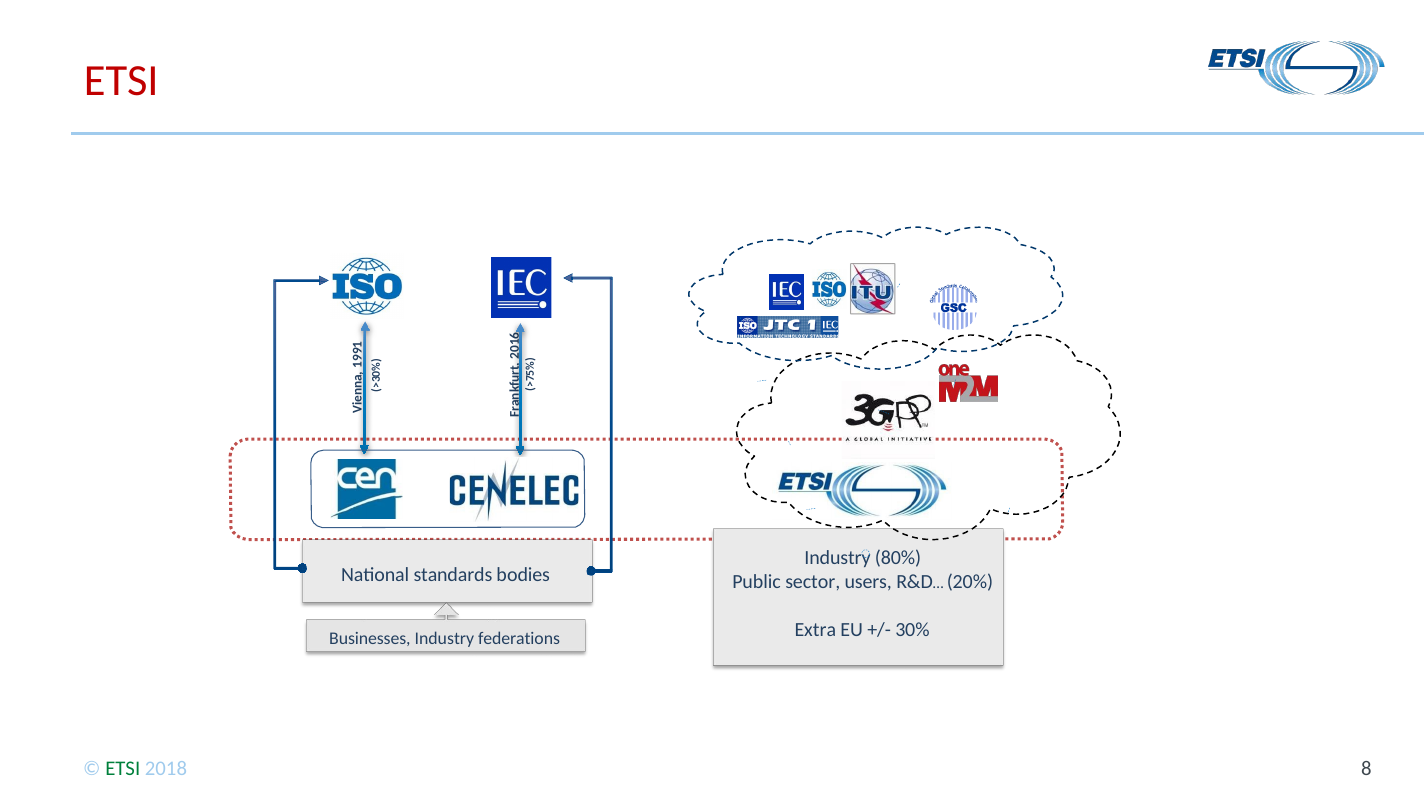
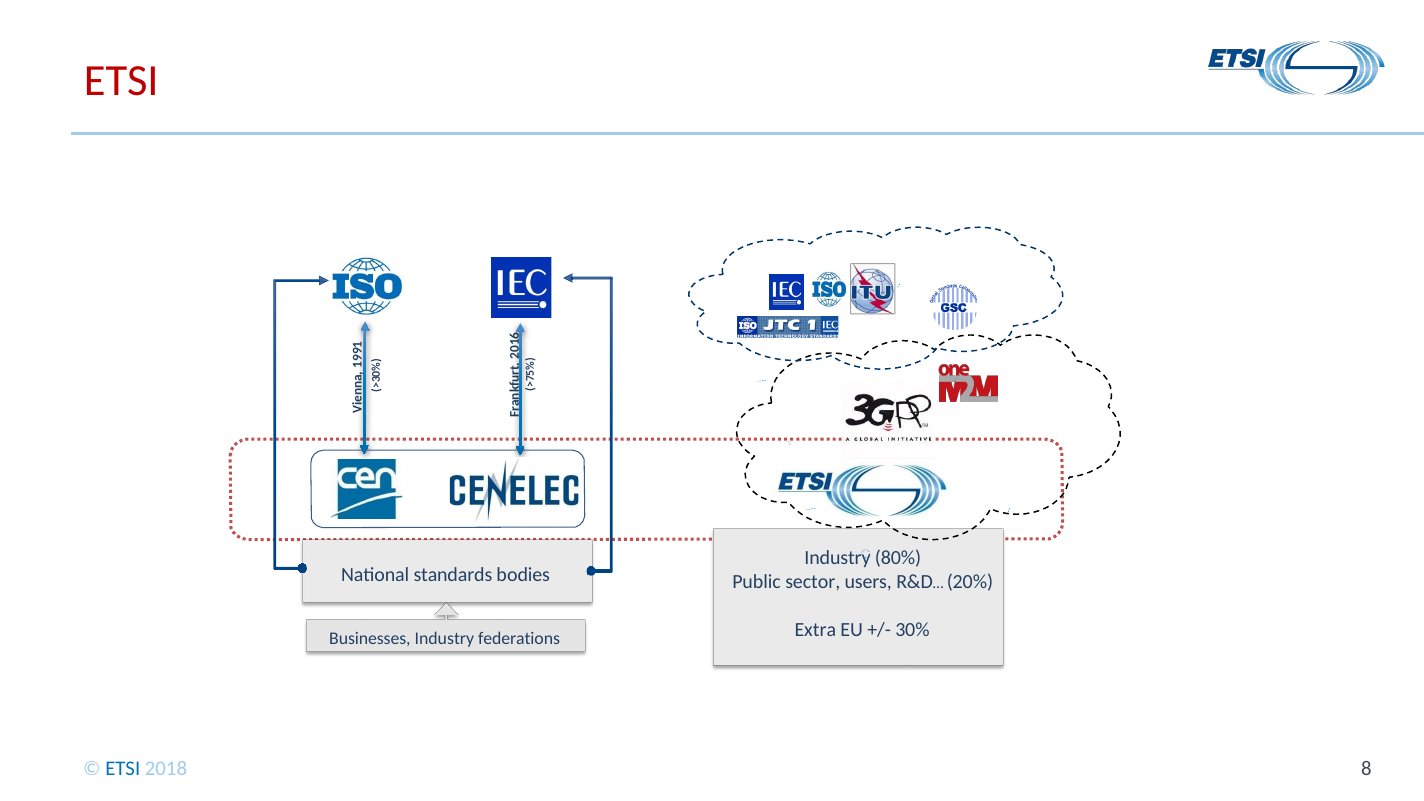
ETSI at (123, 769) colour: green -> blue
